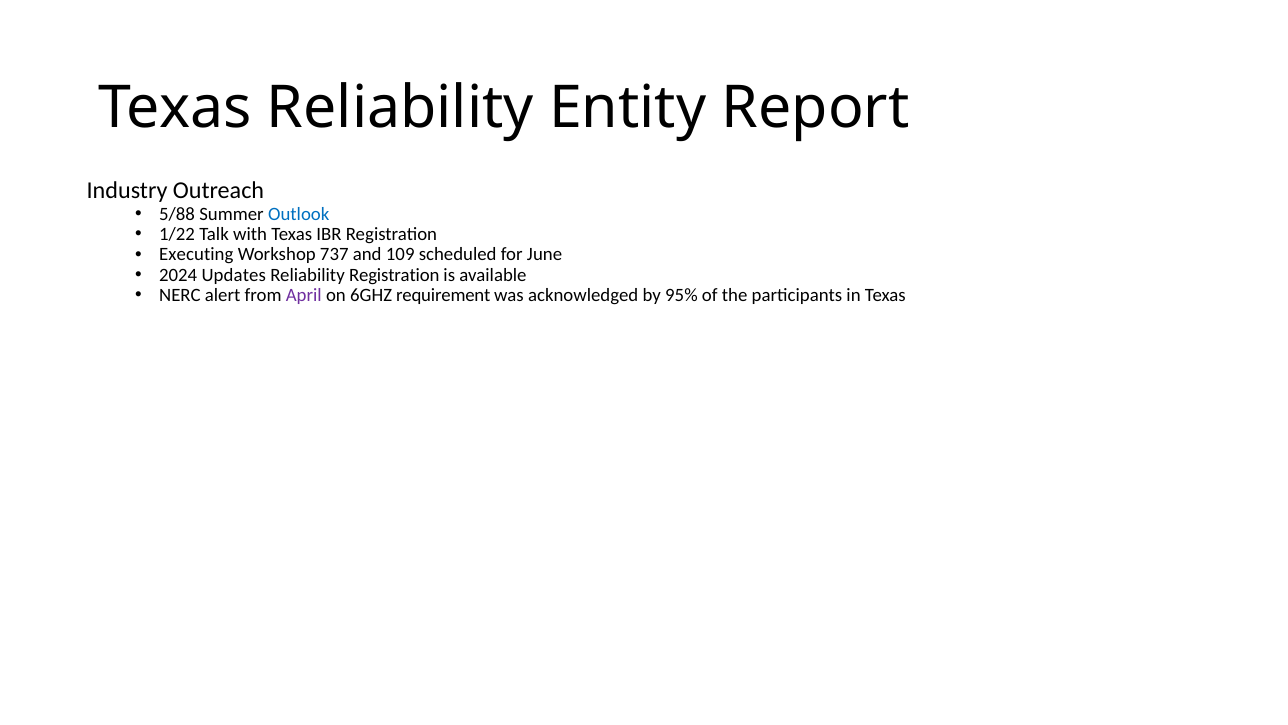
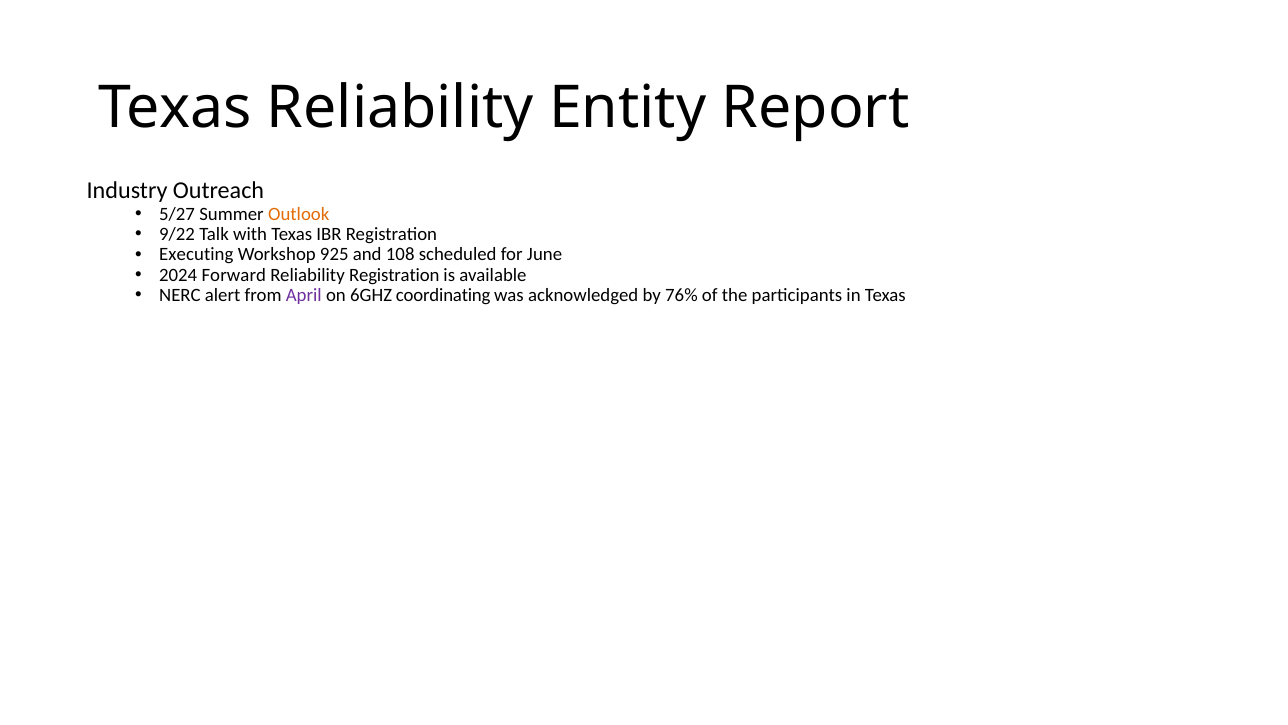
5/88: 5/88 -> 5/27
Outlook colour: blue -> orange
1/22: 1/22 -> 9/22
737: 737 -> 925
109: 109 -> 108
Updates: Updates -> Forward
requirement: requirement -> coordinating
95%: 95% -> 76%
